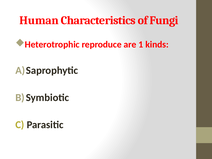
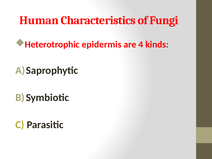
reproduce: reproduce -> epidermis
1: 1 -> 4
